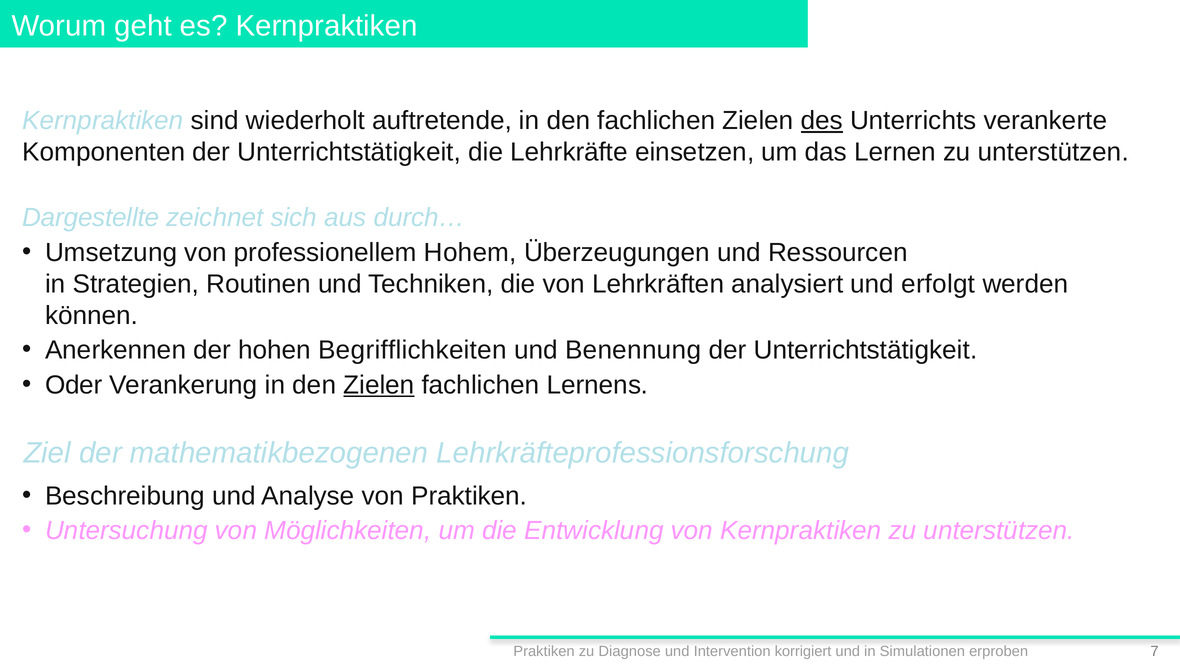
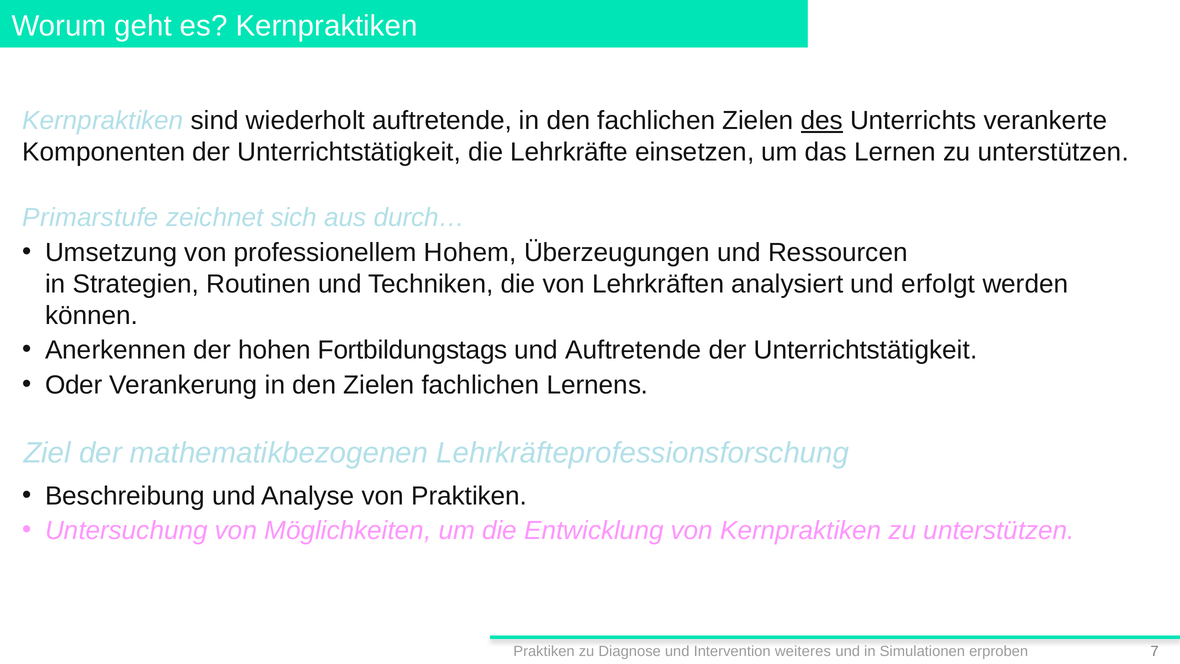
Dargestellte: Dargestellte -> Primarstufe
Begrifflichkeiten: Begrifflichkeiten -> Fortbildungstags
und Benennung: Benennung -> Auftretende
Zielen at (379, 385) underline: present -> none
korrigiert: korrigiert -> weiteres
